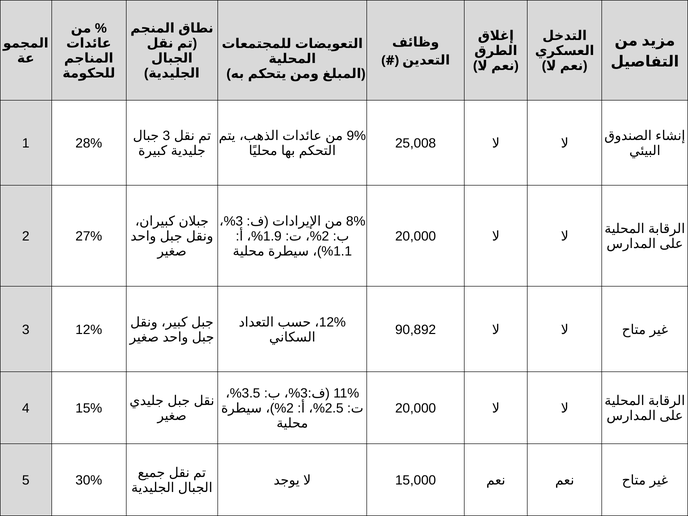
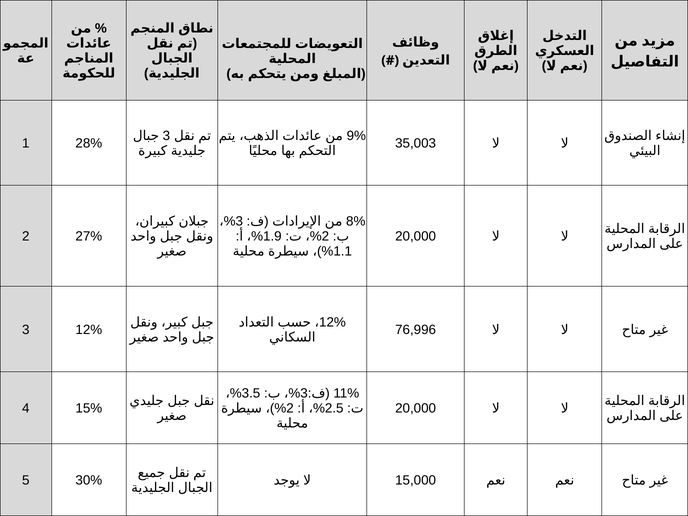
25,008: 25,008 -> 35,003
90,892: 90,892 -> 76,996
